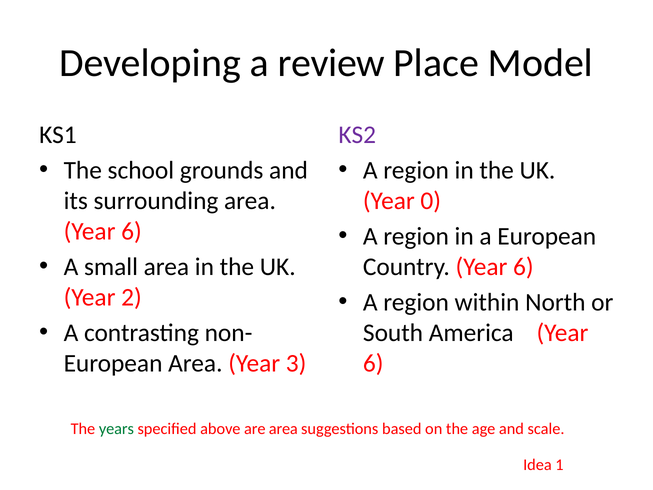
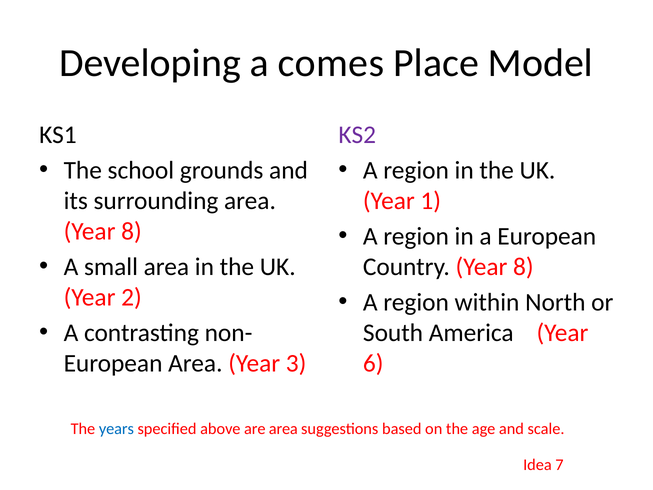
review: review -> comes
0: 0 -> 1
6 at (131, 231): 6 -> 8
Country Year 6: 6 -> 8
years colour: green -> blue
1: 1 -> 7
